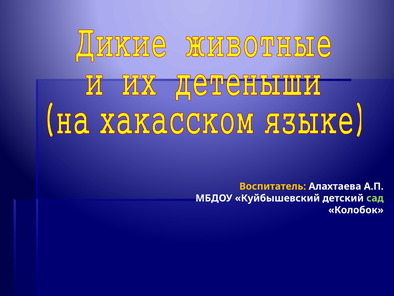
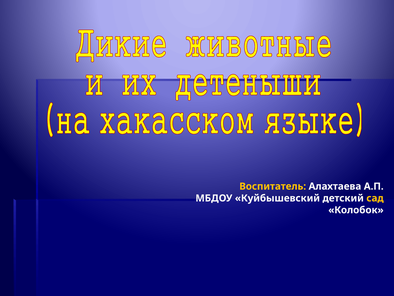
сад colour: light green -> yellow
